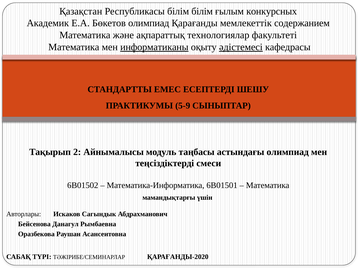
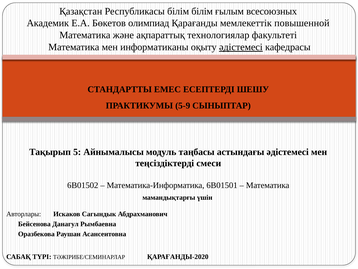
конкурсных: конкурсных -> всесоюзных
содержанием: содержанием -> повышенной
информатиканы underline: present -> none
2: 2 -> 5
астындағы олимпиад: олимпиад -> әдістемесі
